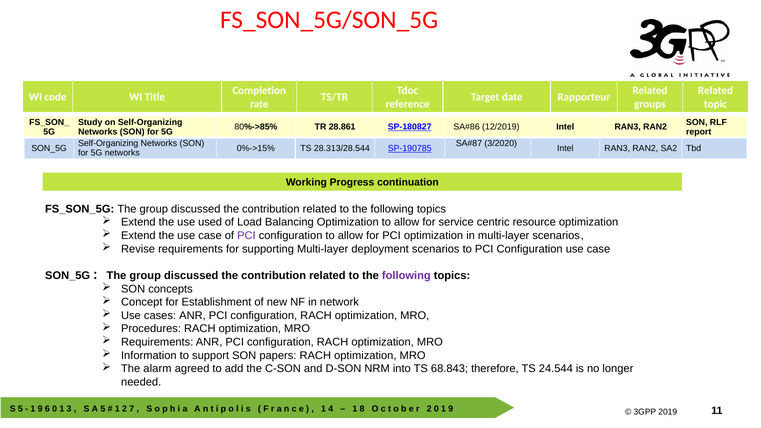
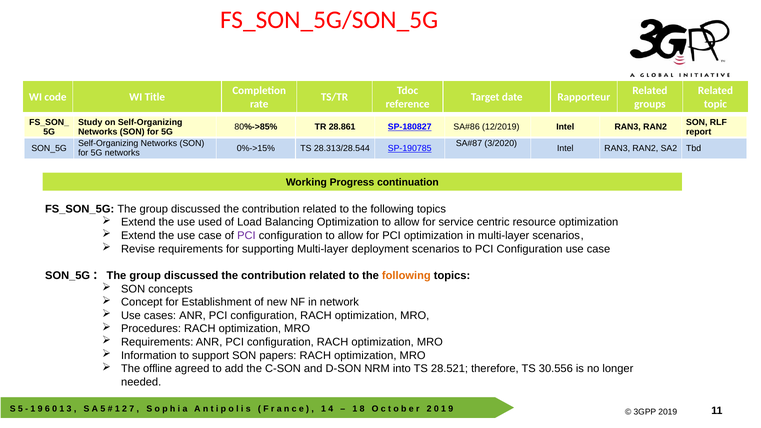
following at (406, 276) colour: purple -> orange
alarm: alarm -> offline
68.843: 68.843 -> 28.521
24.544: 24.544 -> 30.556
